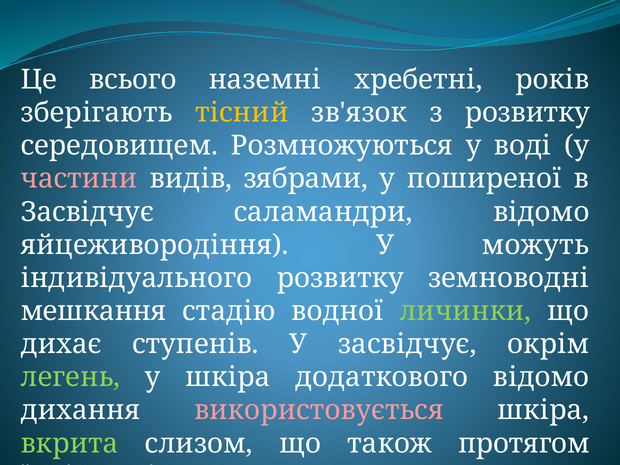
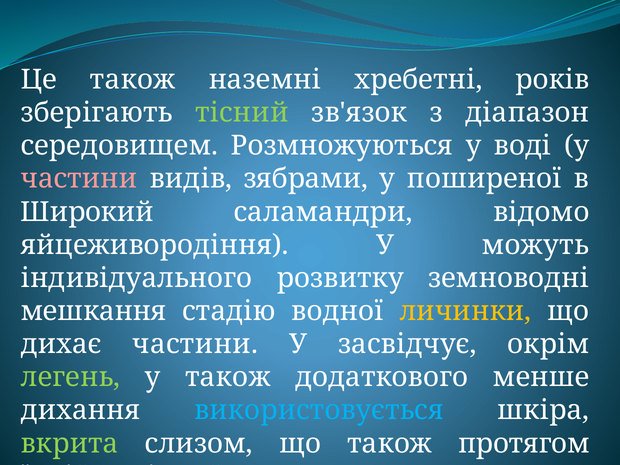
Це всього: всього -> також
тісний at (242, 113) colour: yellow -> light green
з розвитку: розвитку -> діапазон
Засвідчує at (87, 212): Засвідчує -> Широкий
личинки colour: light green -> yellow
дихає ступенів: ступенів -> частини
у шкіра: шкіра -> також
додаткового відомо: відомо -> менше
використовується colour: pink -> light blue
